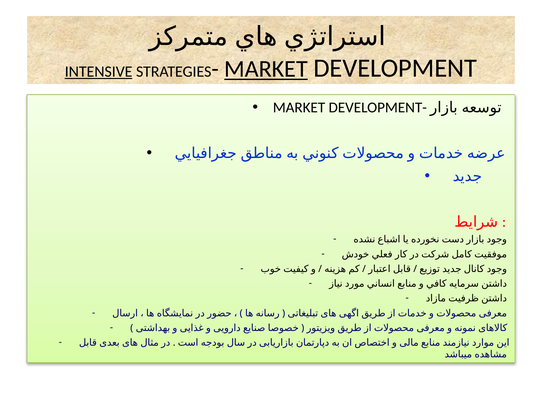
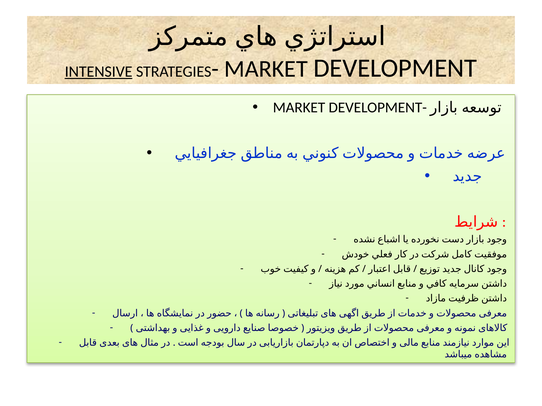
MARKET at (266, 69) underline: present -> none
